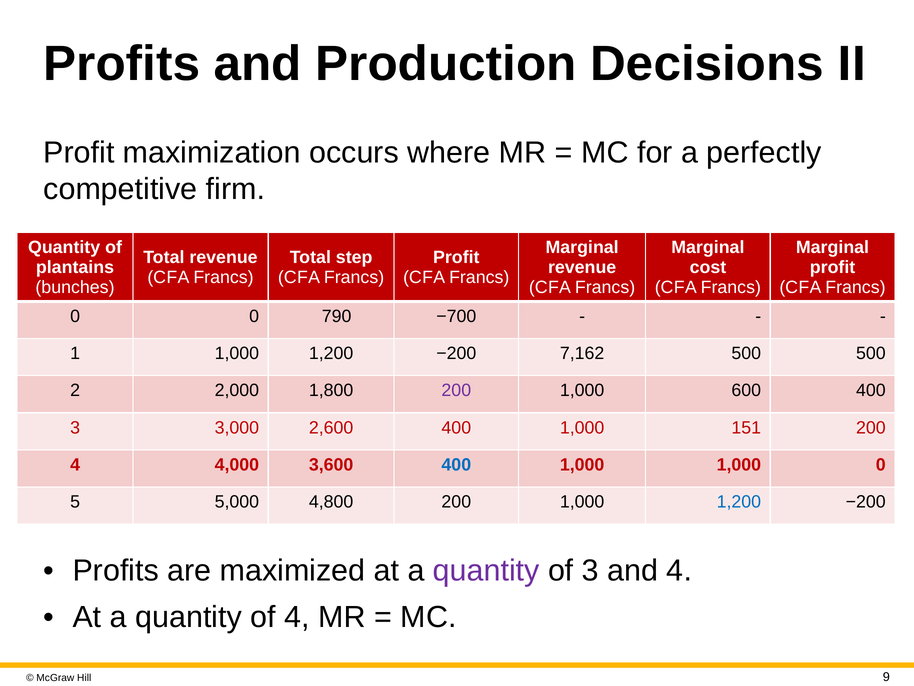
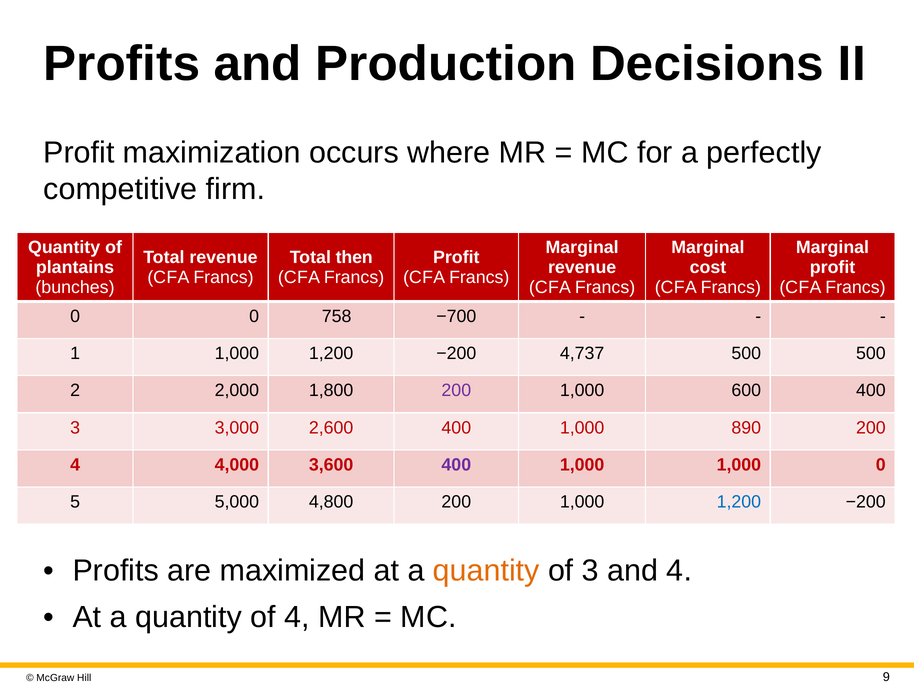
step: step -> then
790: 790 -> 758
7,162: 7,162 -> 4,737
151: 151 -> 890
400 at (456, 464) colour: blue -> purple
quantity at (486, 570) colour: purple -> orange
